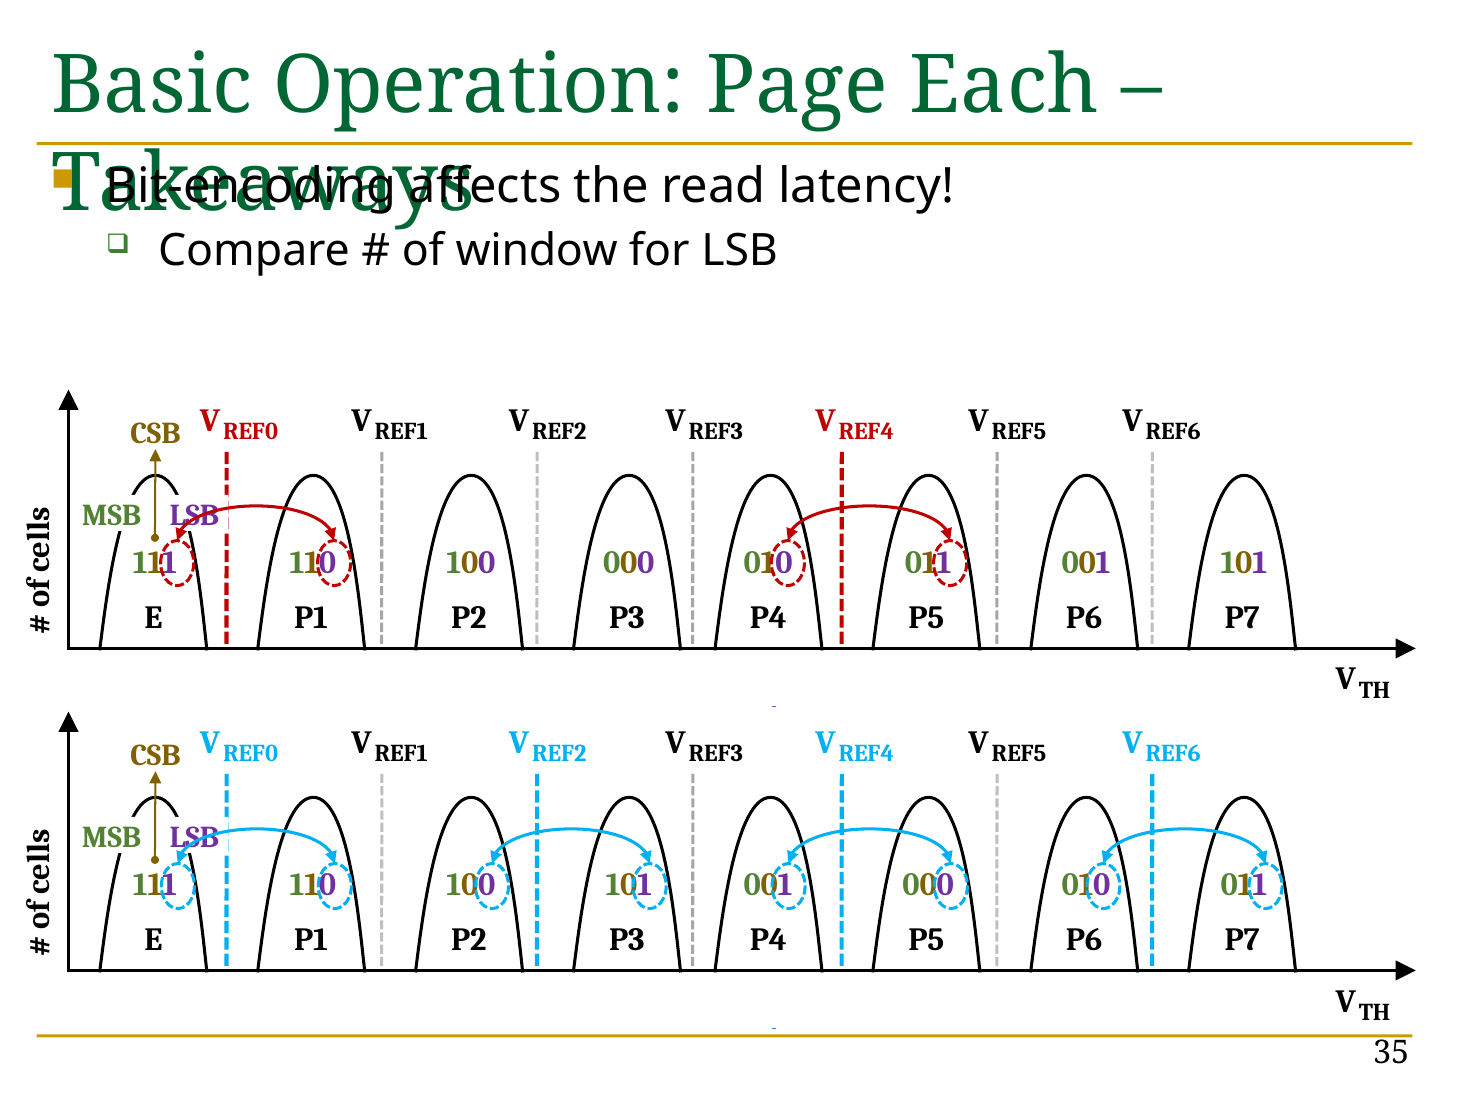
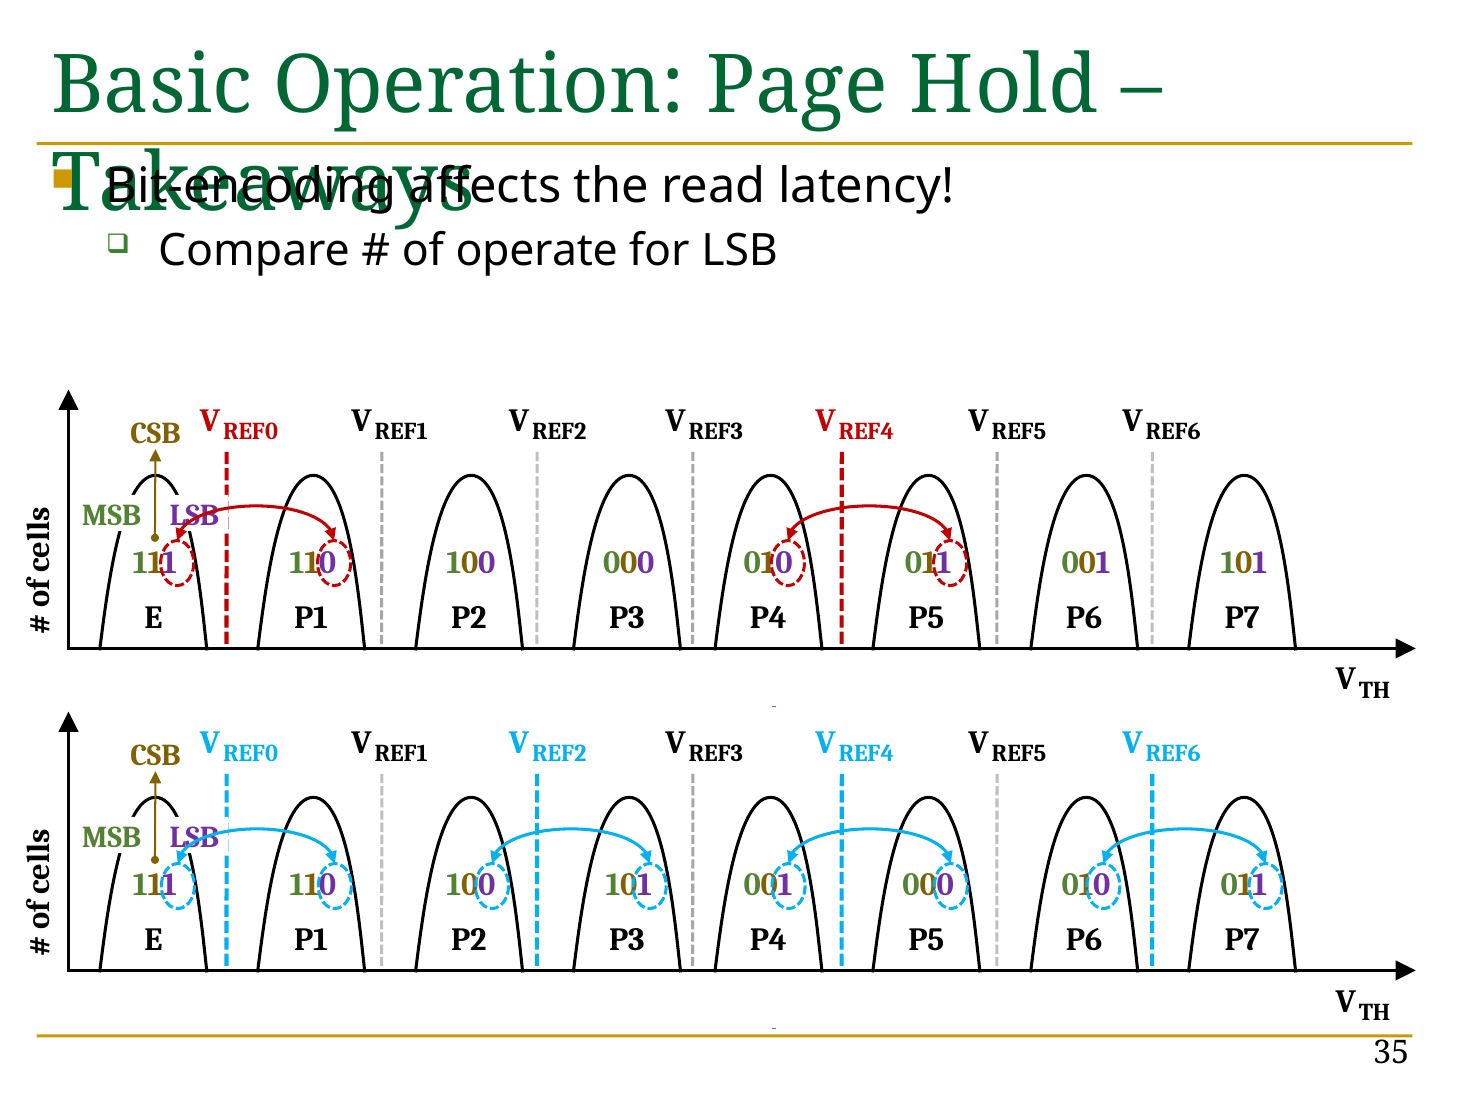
Each: Each -> Hold
window: window -> operate
